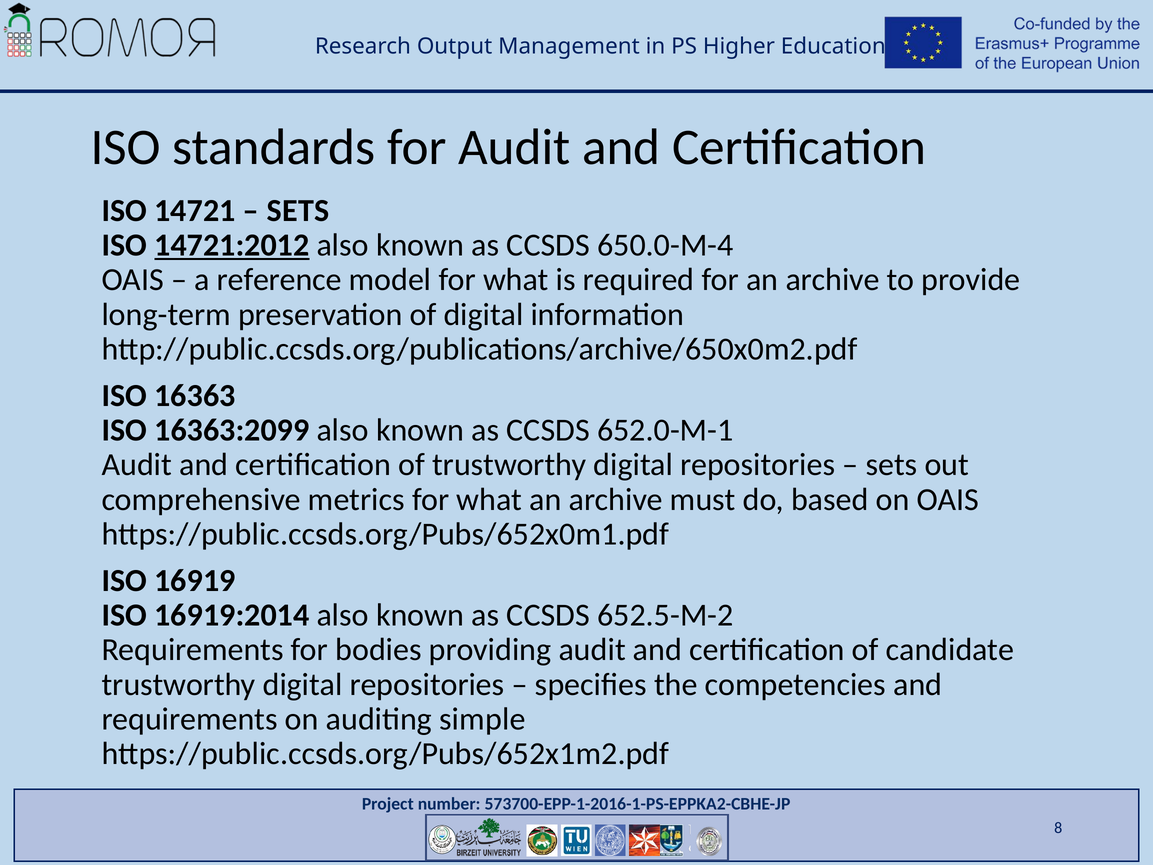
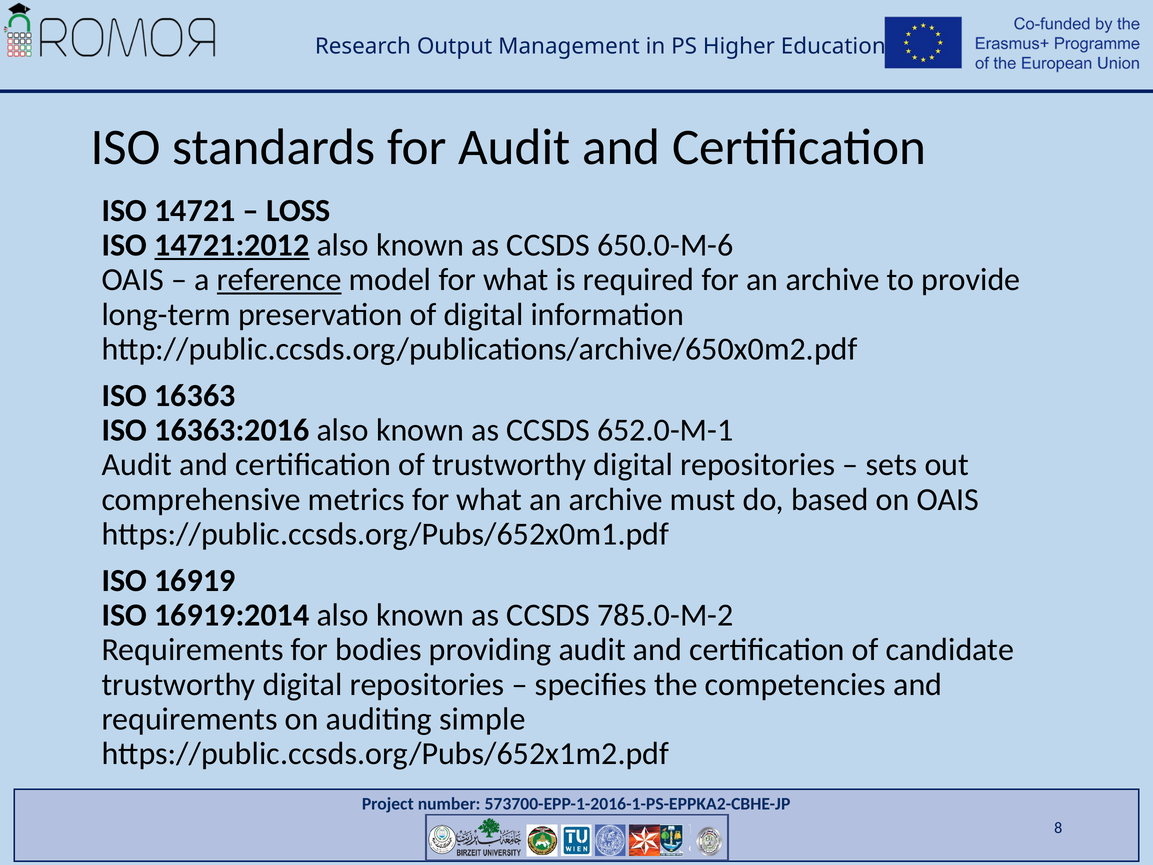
SETS at (298, 211): SETS -> LOSS
650.0-M-4: 650.0-M-4 -> 650.0-M-6
reference underline: none -> present
16363:2099: 16363:2099 -> 16363:2016
652.5-M-2: 652.5-M-2 -> 785.0-M-2
